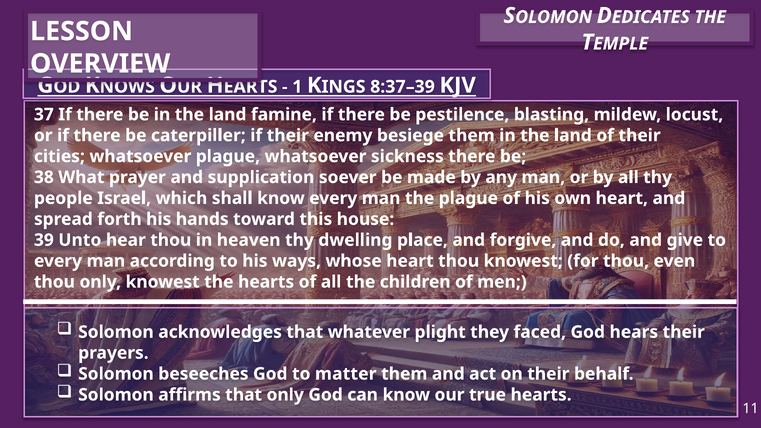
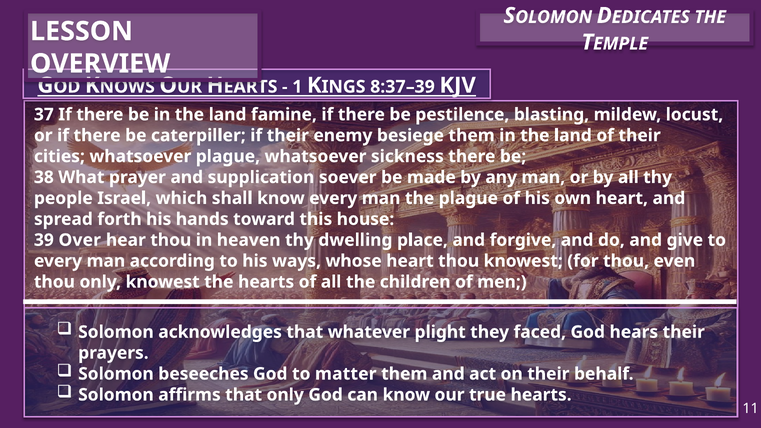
Unto: Unto -> Over
